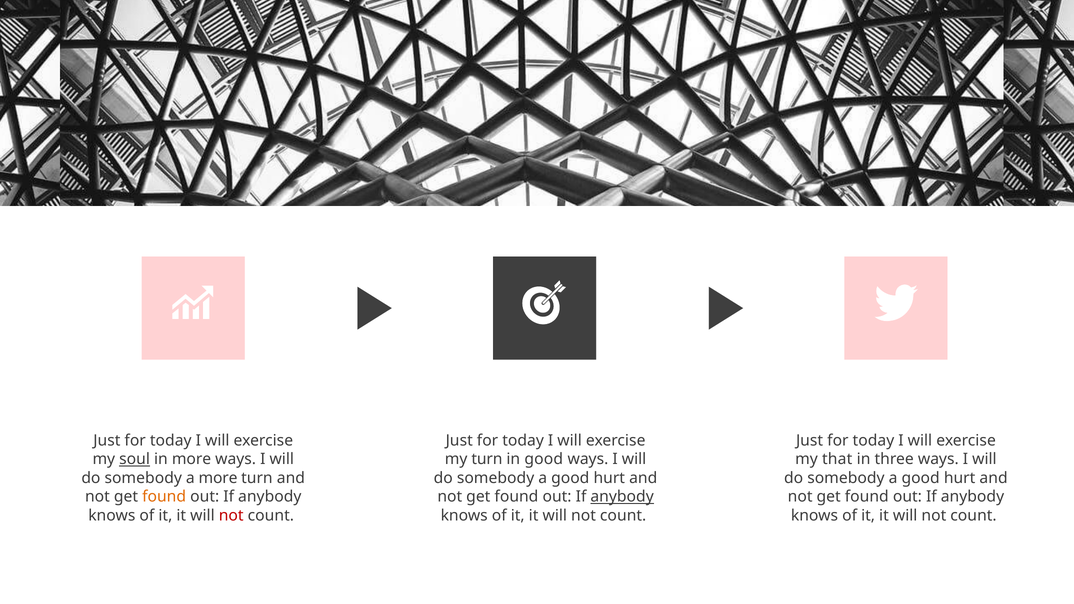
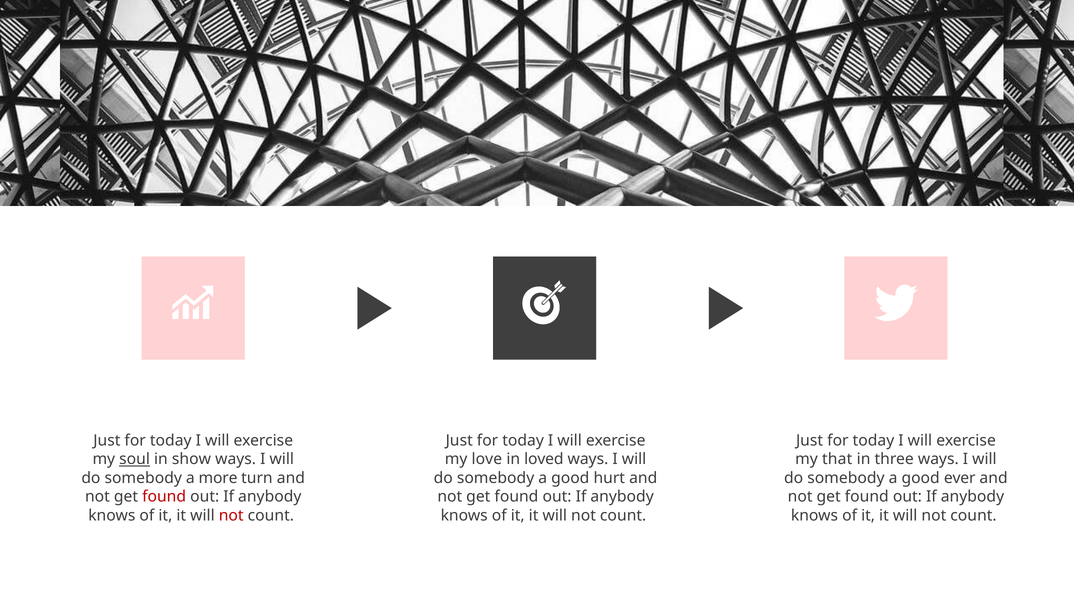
in more: more -> show
my turn: turn -> love
in good: good -> loved
hurt at (960, 478): hurt -> ever
found at (164, 497) colour: orange -> red
anybody at (622, 497) underline: present -> none
